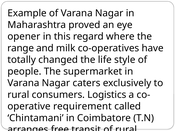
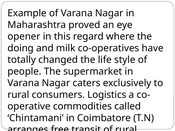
range: range -> doing
requirement: requirement -> commodities
